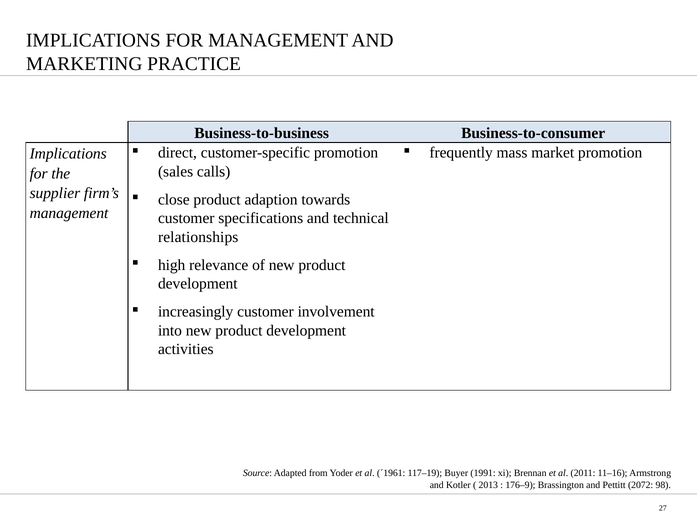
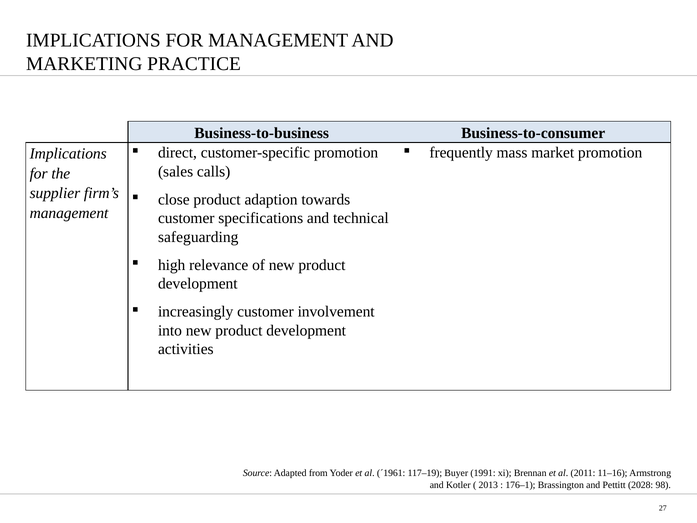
relationships: relationships -> safeguarding
176–9: 176–9 -> 176–1
2072: 2072 -> 2028
